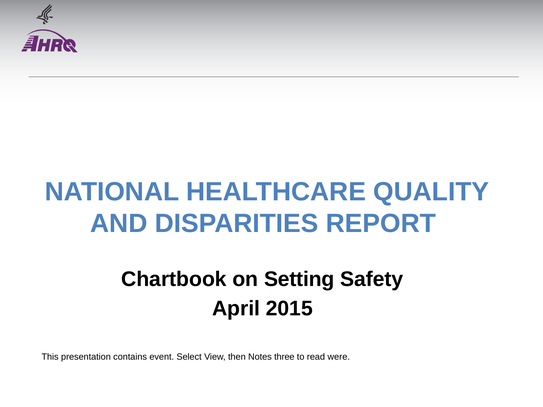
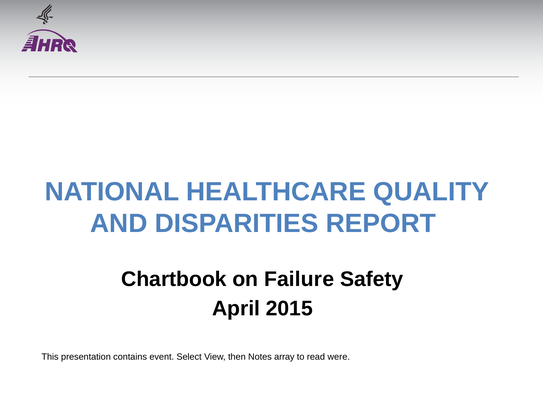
Setting: Setting -> Failure
three: three -> array
